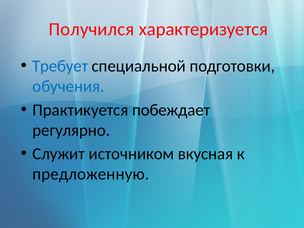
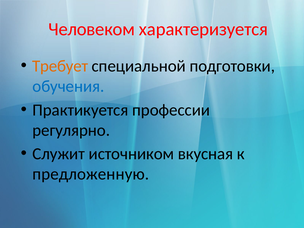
Получился: Получился -> Человеком
Требует colour: blue -> orange
побеждает: побеждает -> профессии
